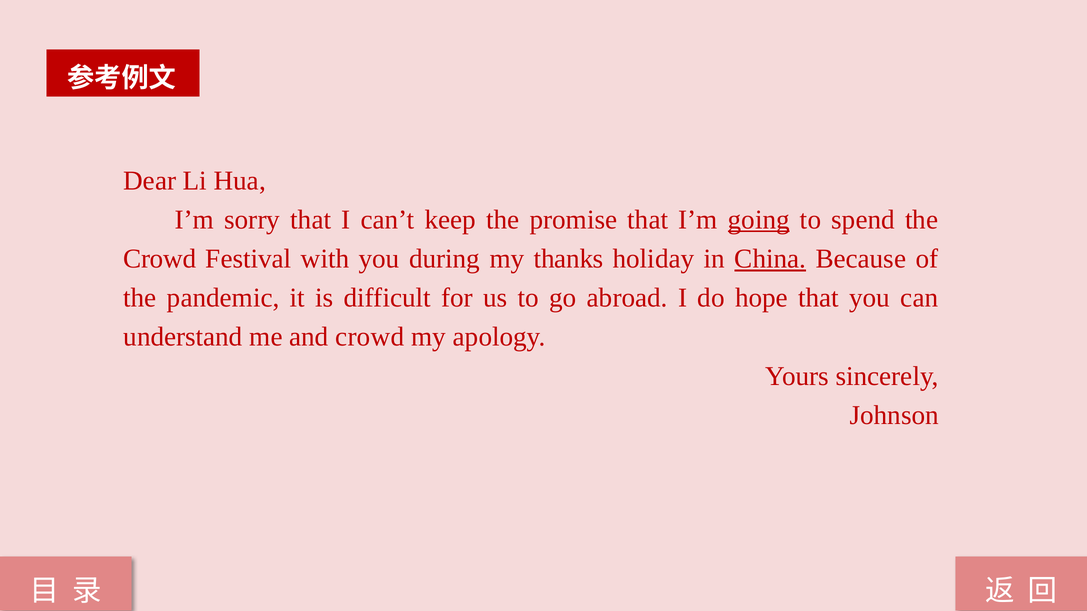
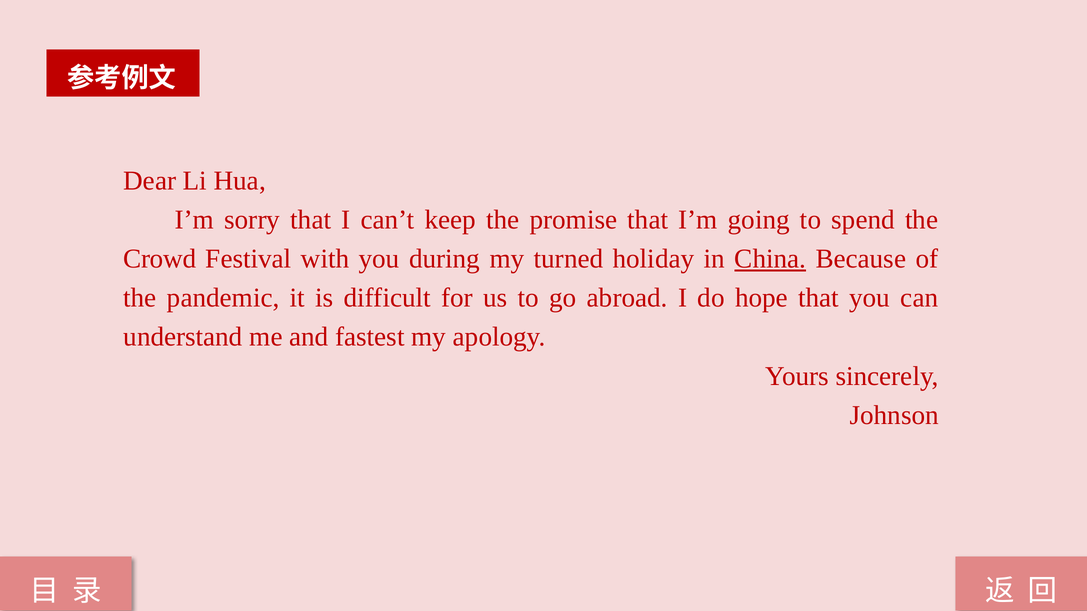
going underline: present -> none
thanks: thanks -> turned
and crowd: crowd -> fastest
